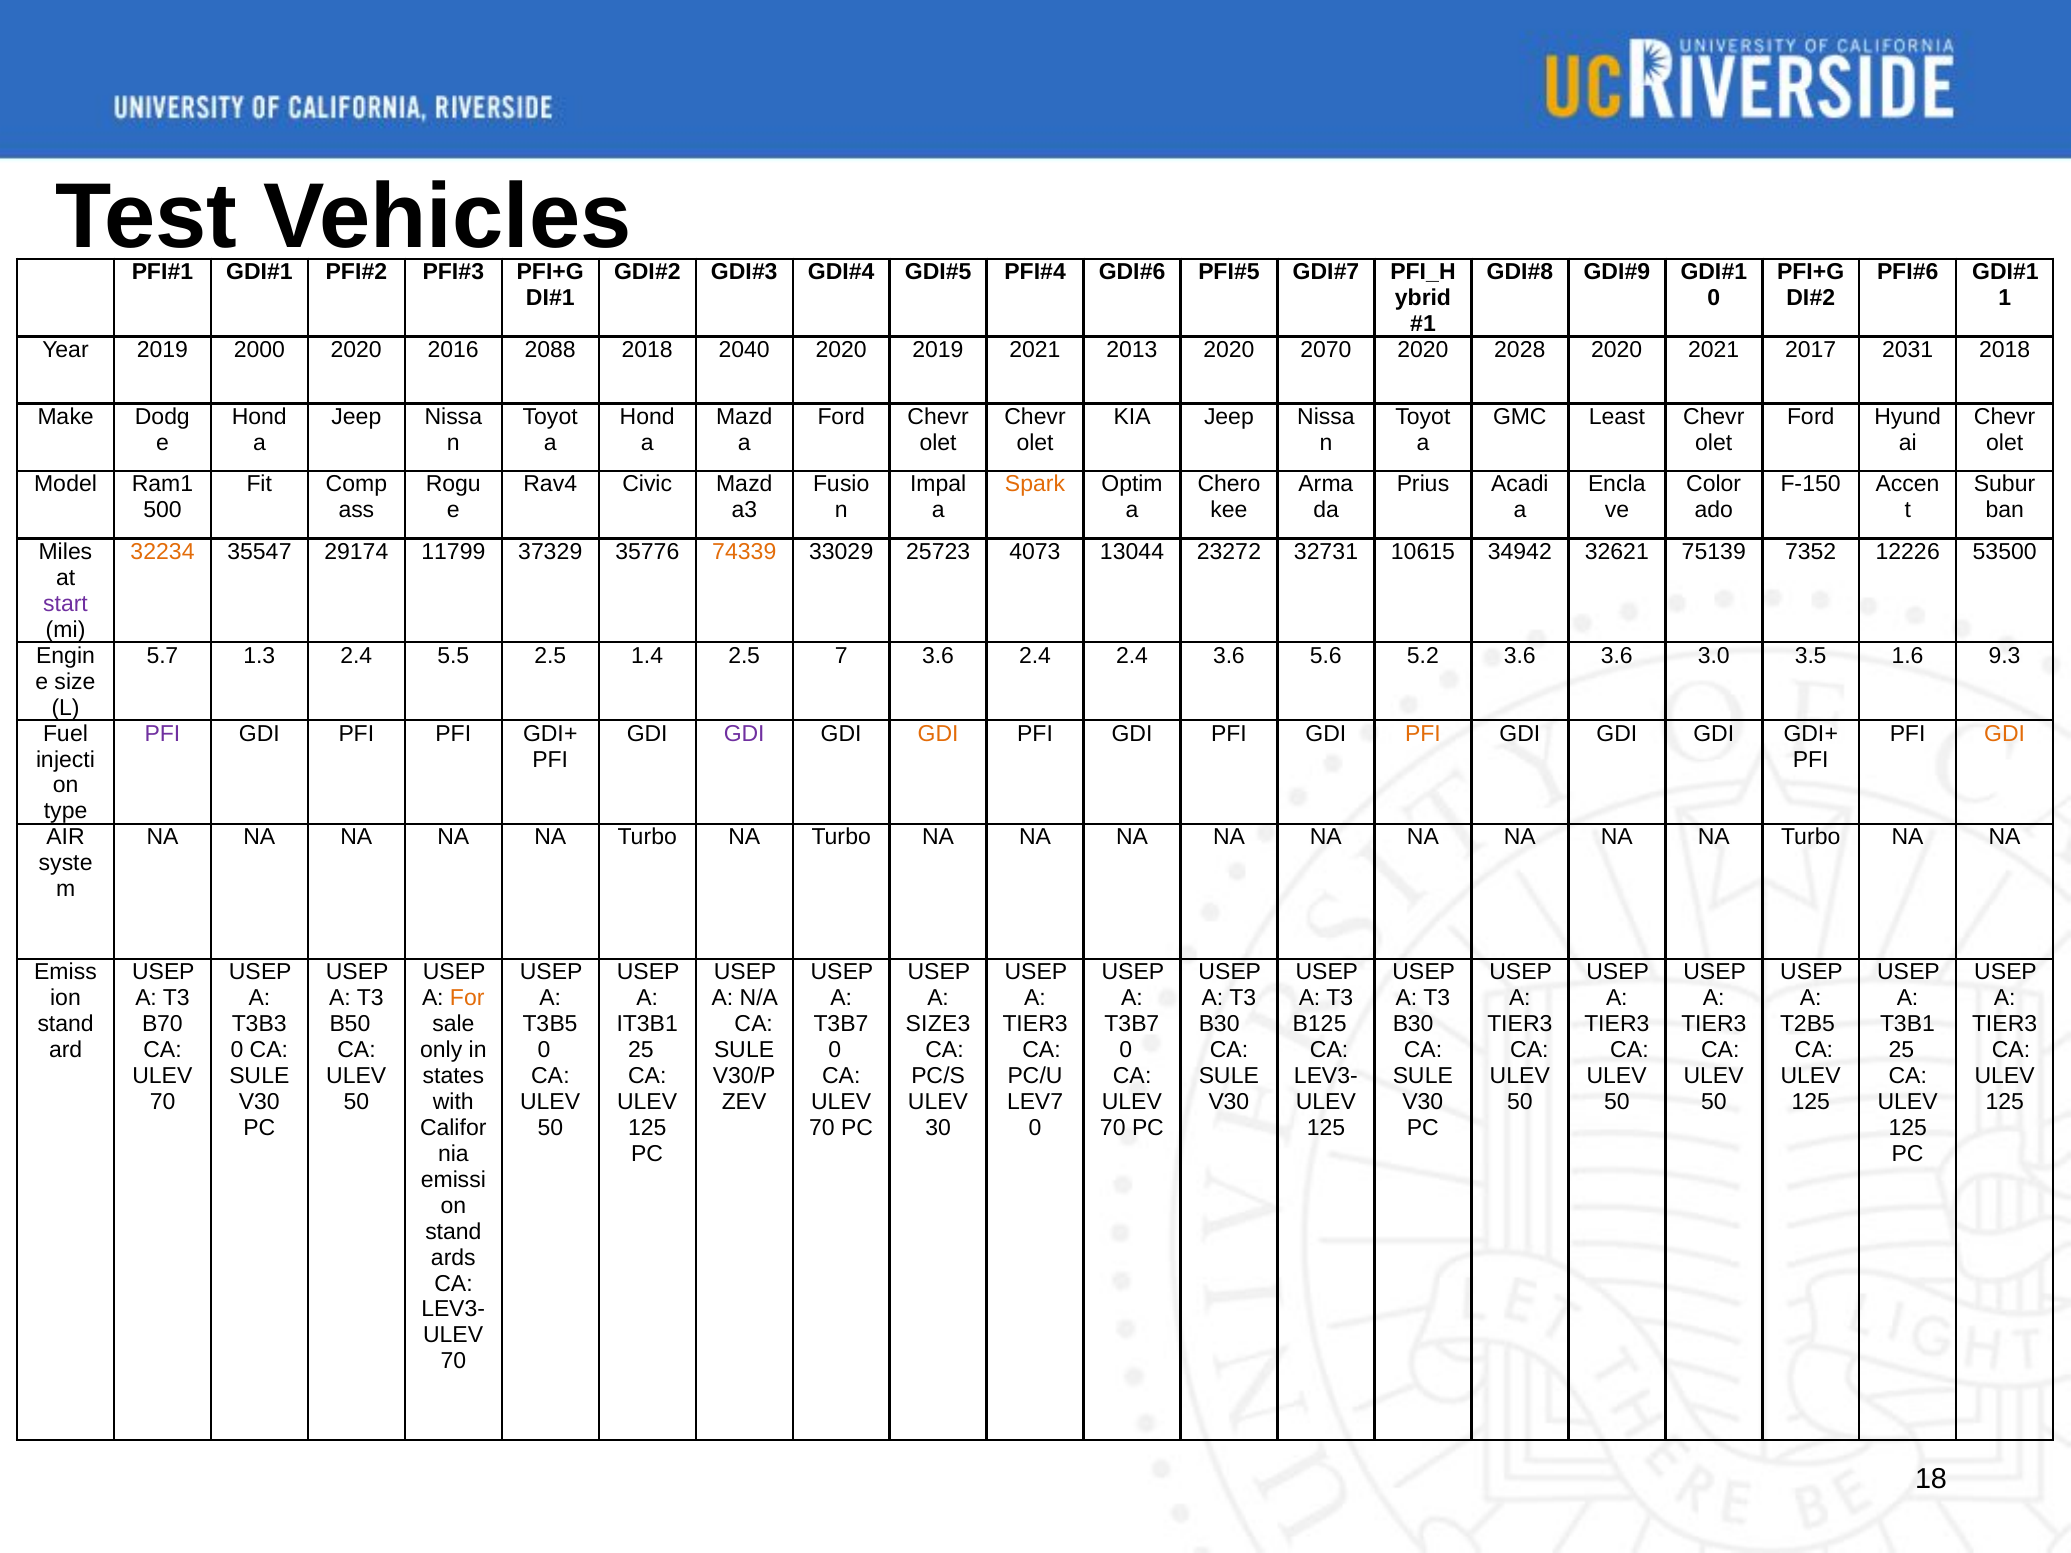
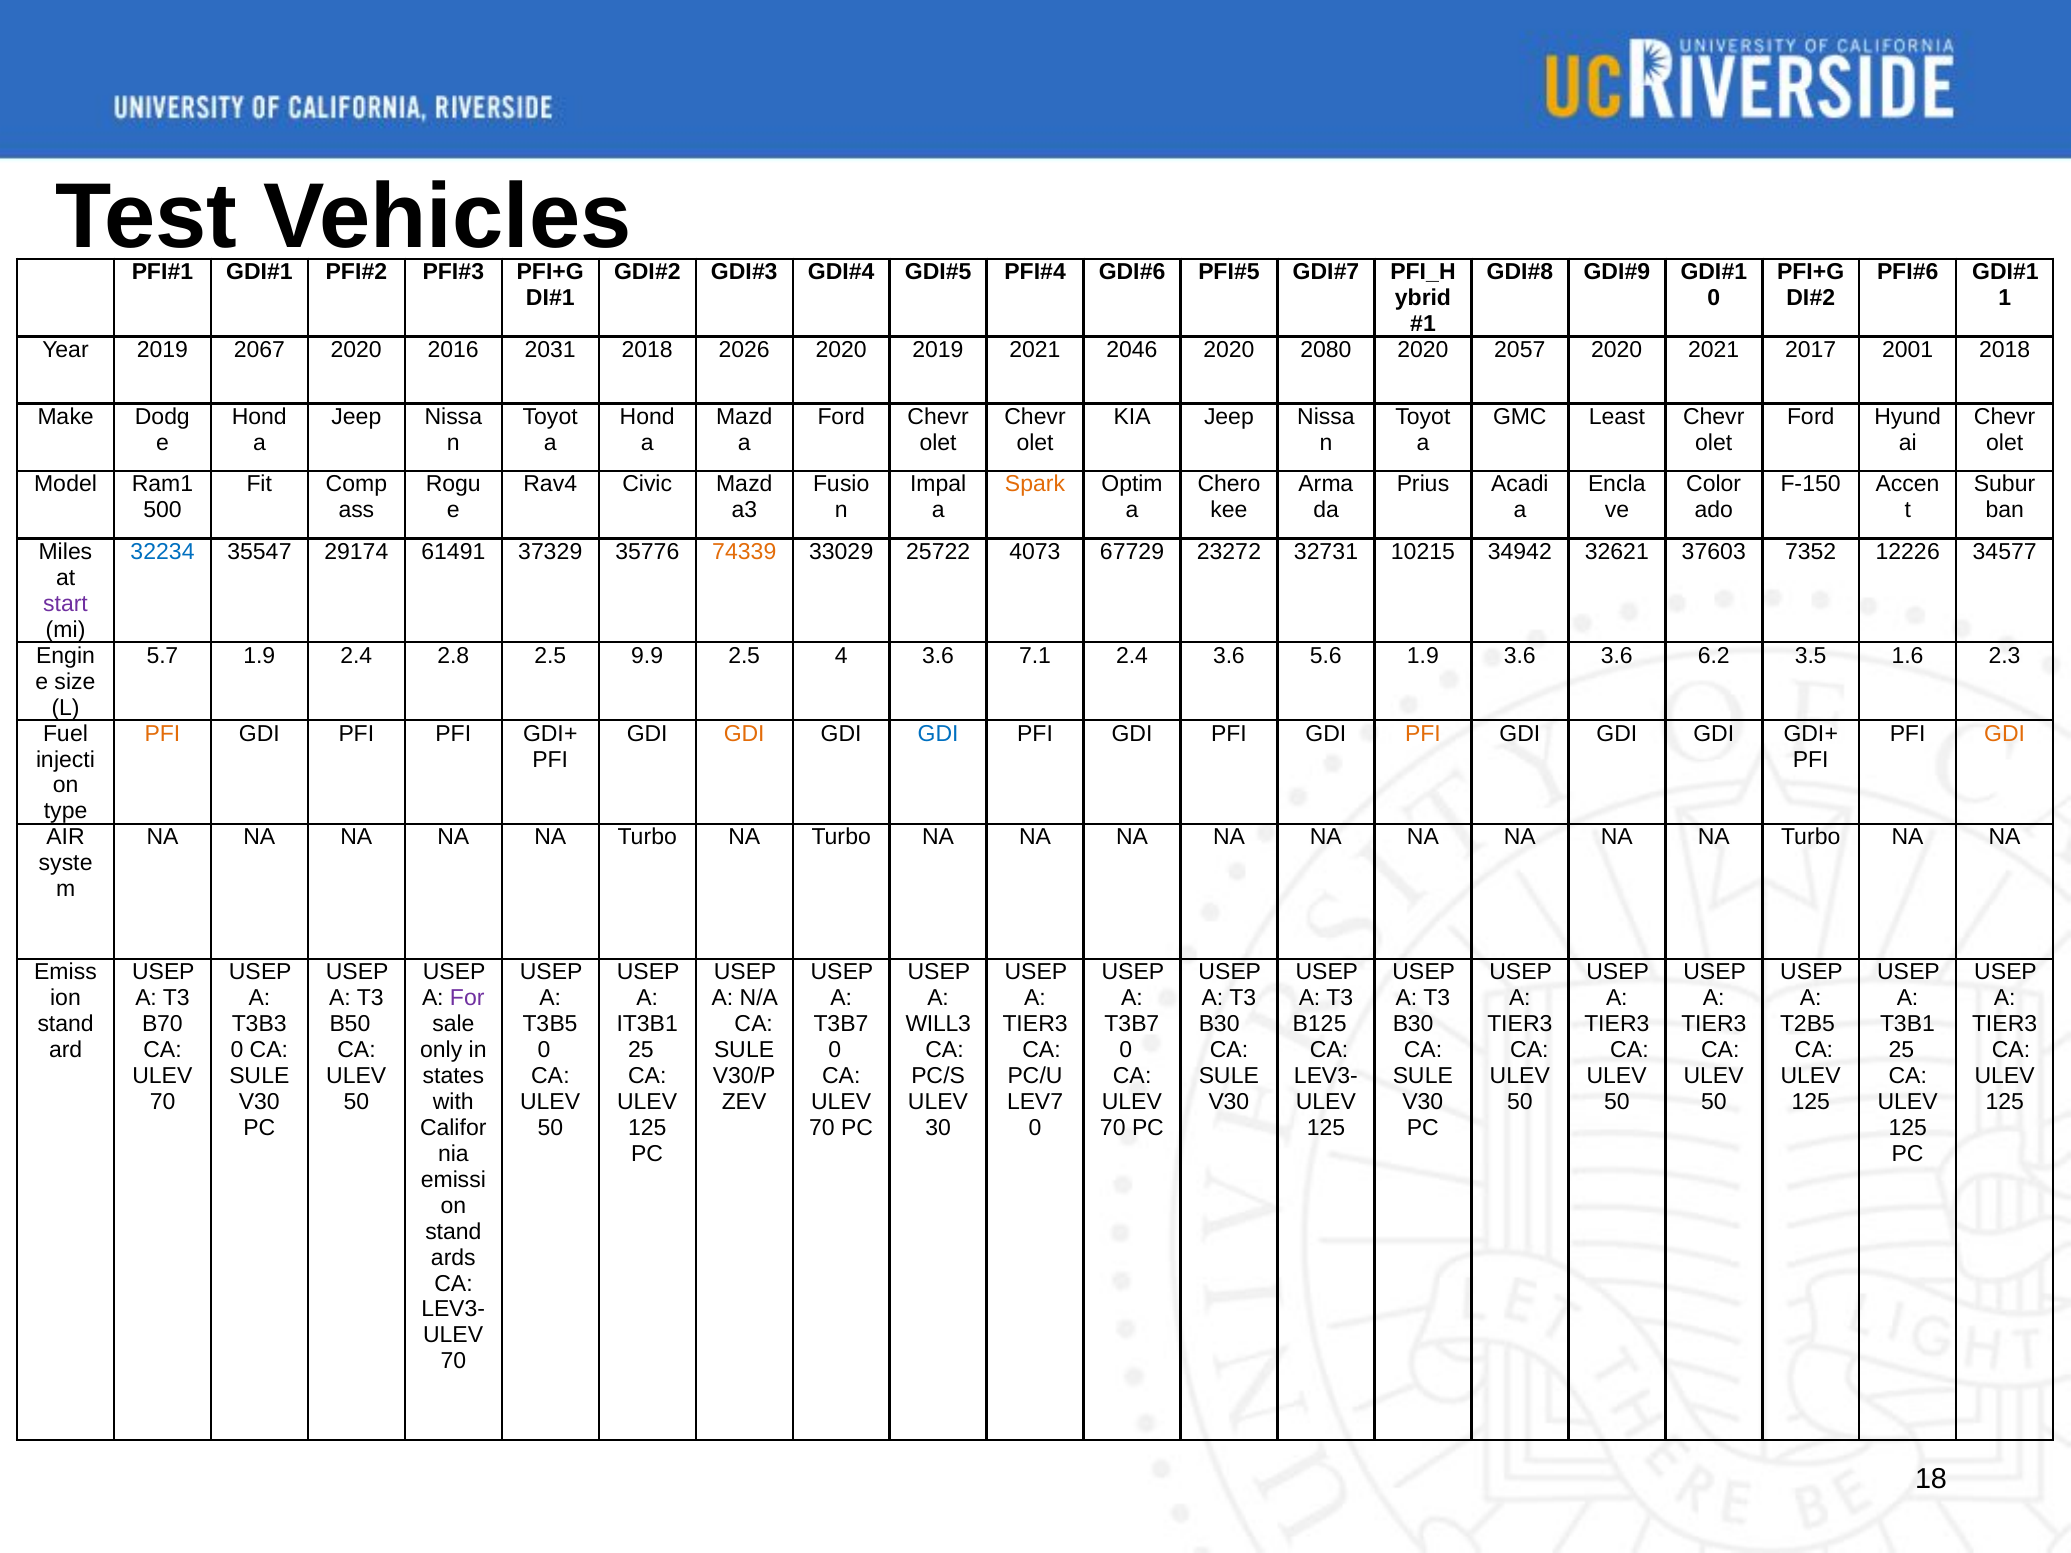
2000: 2000 -> 2067
2088: 2088 -> 2031
2040: 2040 -> 2026
2013: 2013 -> 2046
2070: 2070 -> 2080
2028: 2028 -> 2057
2031: 2031 -> 2001
32234 colour: orange -> blue
11799: 11799 -> 61491
25723: 25723 -> 25722
13044: 13044 -> 67729
10615: 10615 -> 10215
75139: 75139 -> 37603
53500: 53500 -> 34577
5.7 1.3: 1.3 -> 1.9
5.5: 5.5 -> 2.8
1.4: 1.4 -> 9.9
7: 7 -> 4
3.6 2.4: 2.4 -> 7.1
5.6 5.2: 5.2 -> 1.9
3.0: 3.0 -> 6.2
9.3: 9.3 -> 2.3
PFI at (162, 734) colour: purple -> orange
GDI at (744, 734) colour: purple -> orange
GDI at (938, 734) colour: orange -> blue
For colour: orange -> purple
SIZE3: SIZE3 -> WILL3
